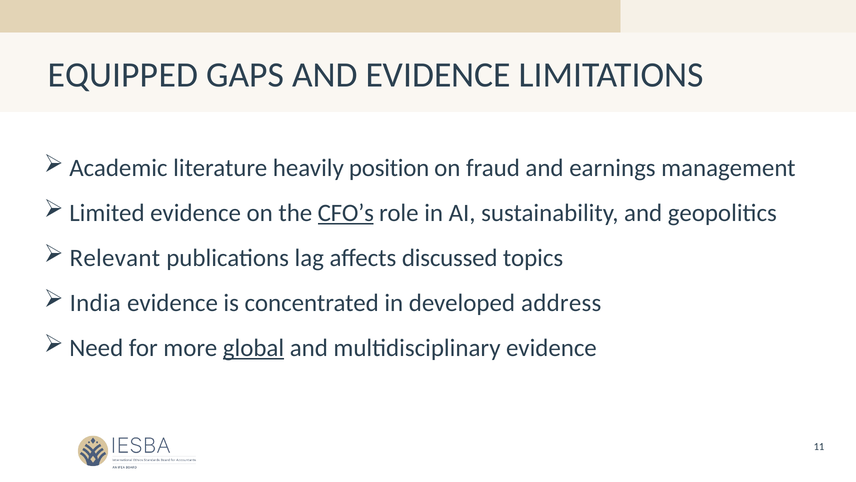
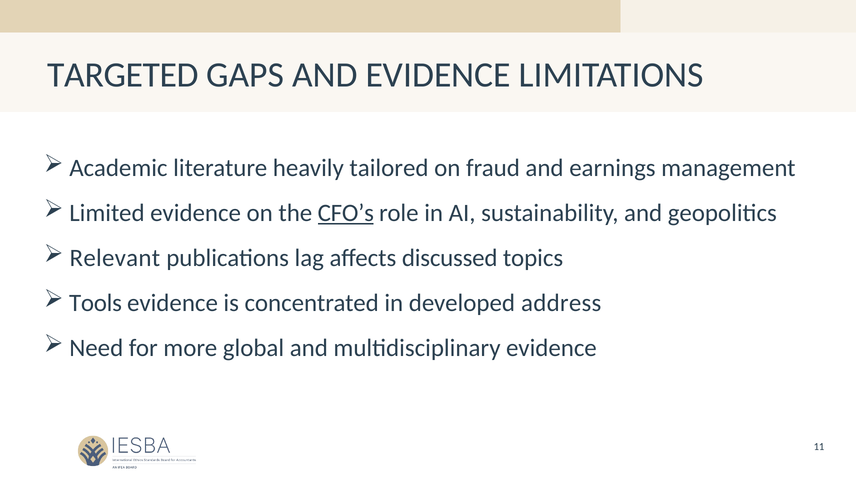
EQUIPPED: EQUIPPED -> TARGETED
position: position -> tailored
India: India -> Tools
global underline: present -> none
